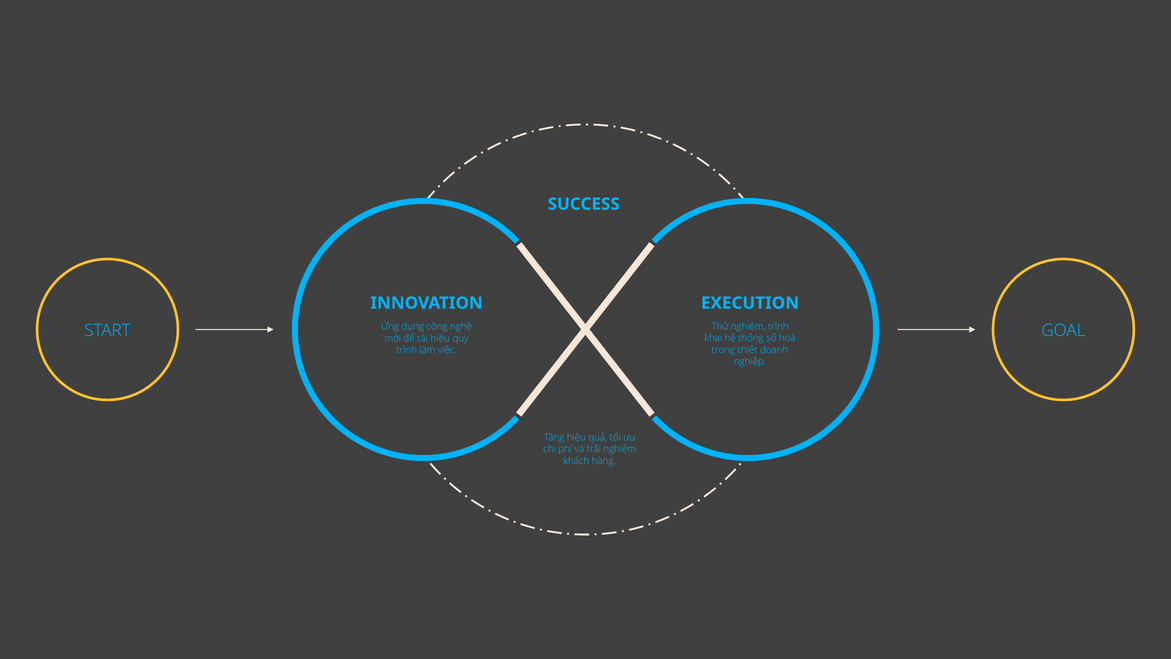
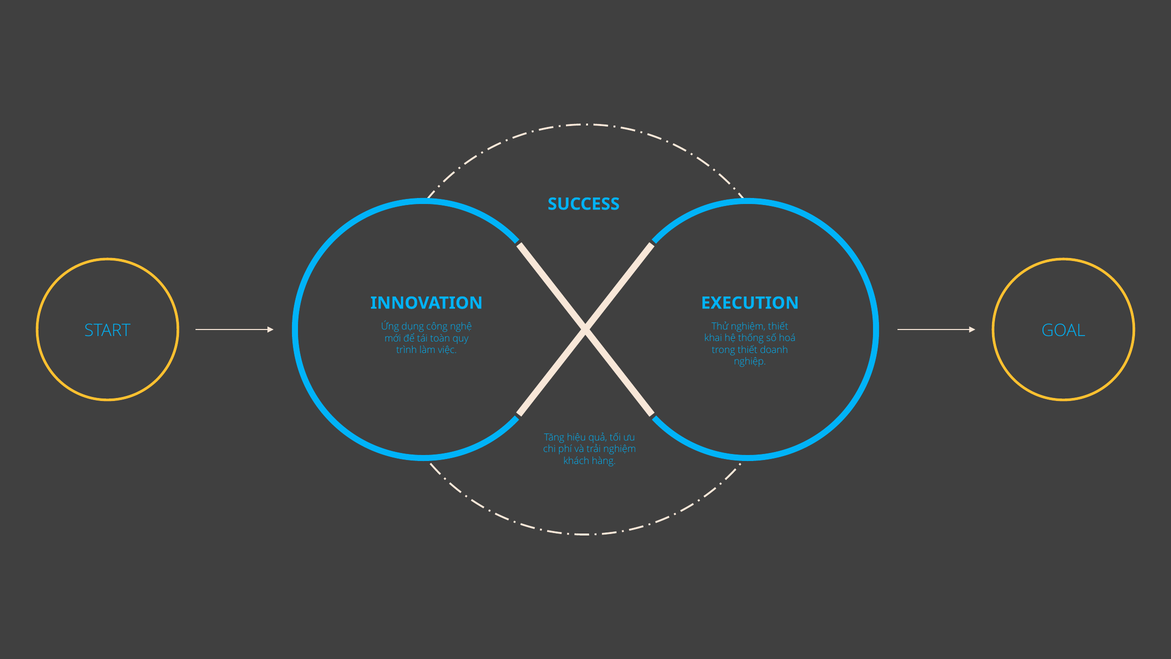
nghiệm trình: trình -> thiết
tái hiệu: hiệu -> toàn
